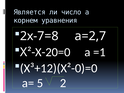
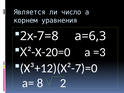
а=2,7: а=2,7 -> а=6,3
=1: =1 -> =3
Х³+12)(Х²-0)=0: Х³+12)(Х²-0)=0 -> Х³+12)(Х²-7)=0
5: 5 -> 8
